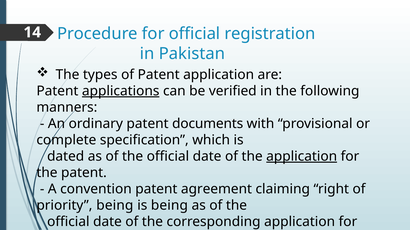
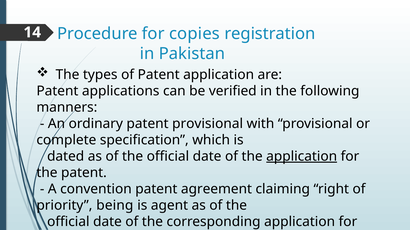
for official: official -> copies
applications underline: present -> none
patent documents: documents -> provisional
is being: being -> agent
